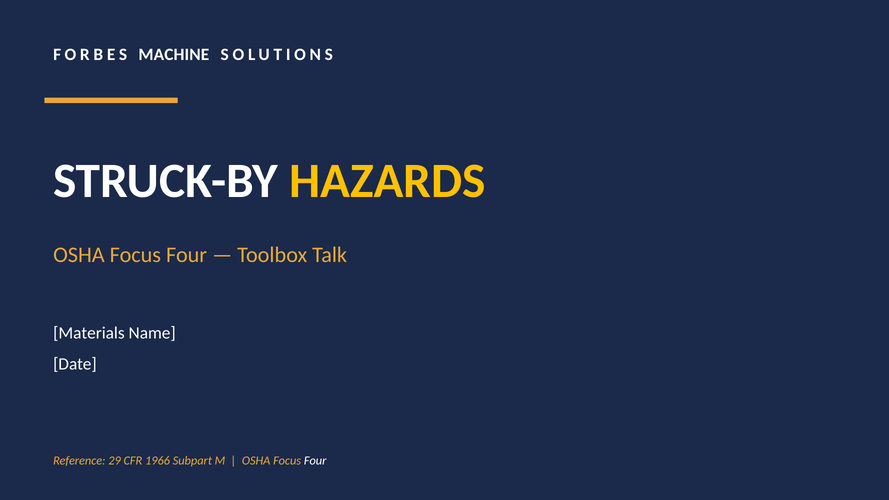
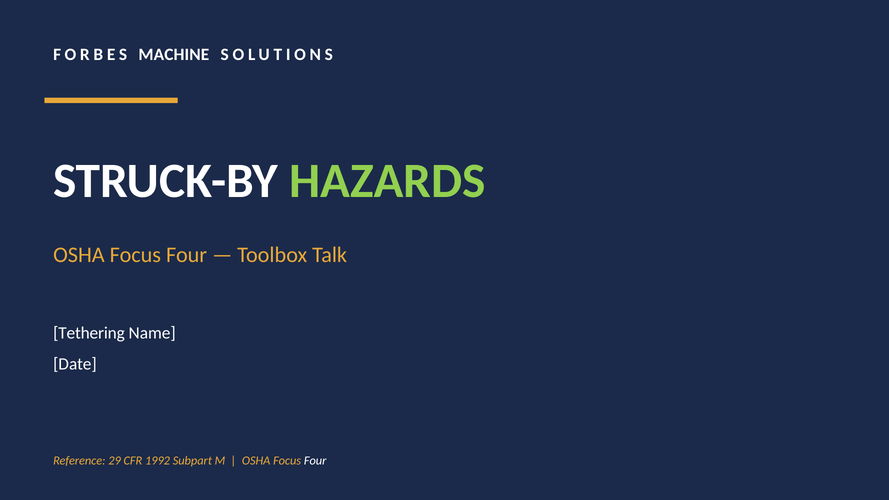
HAZARDS colour: yellow -> light green
Materials: Materials -> Tethering
1966: 1966 -> 1992
